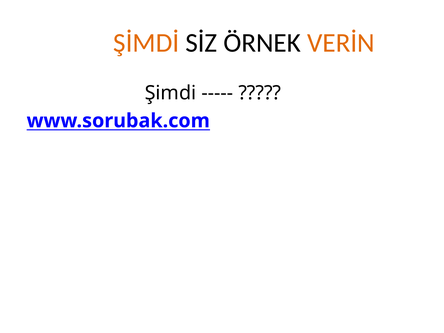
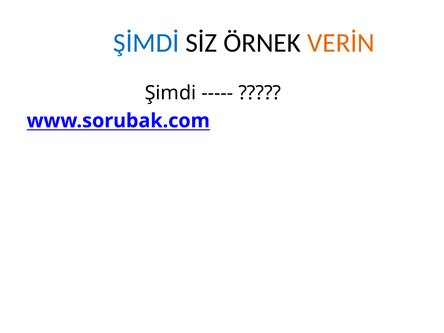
ŞİMDİ colour: orange -> blue
